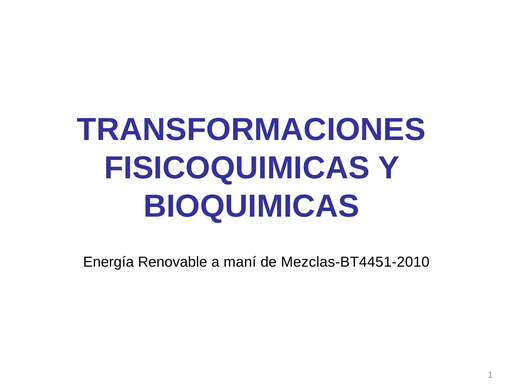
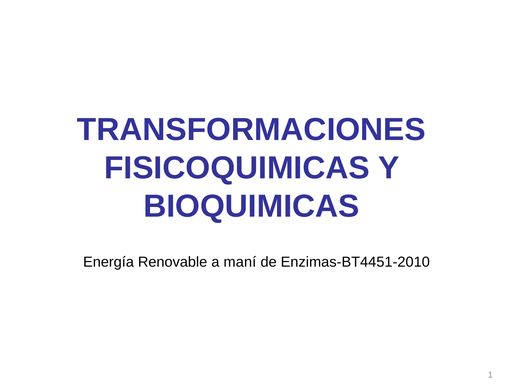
Mezclas-BT4451-2010: Mezclas-BT4451-2010 -> Enzimas-BT4451-2010
